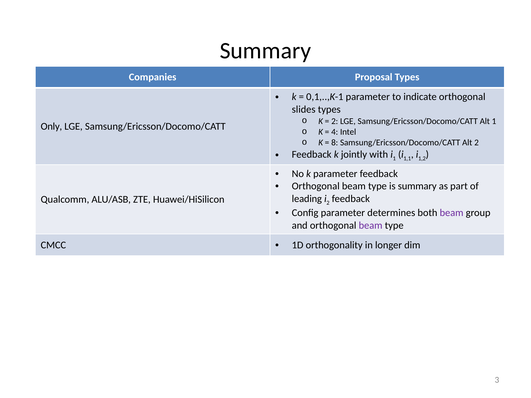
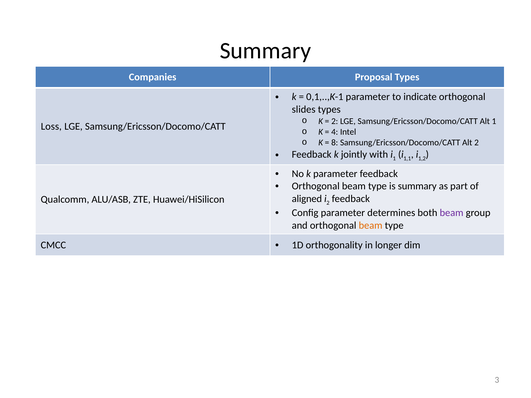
Only: Only -> Loss
leading: leading -> aligned
beam at (371, 225) colour: purple -> orange
